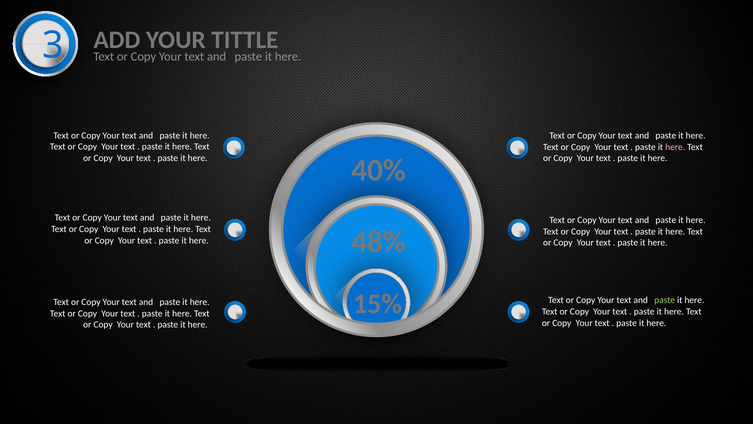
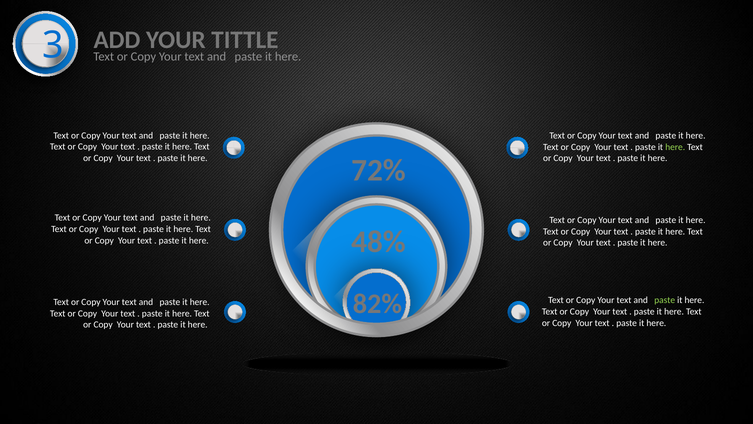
here at (675, 147) colour: pink -> light green
40%: 40% -> 72%
15%: 15% -> 82%
